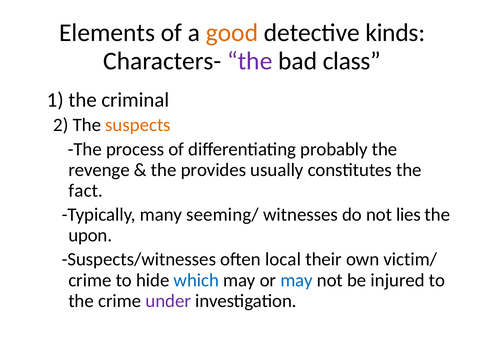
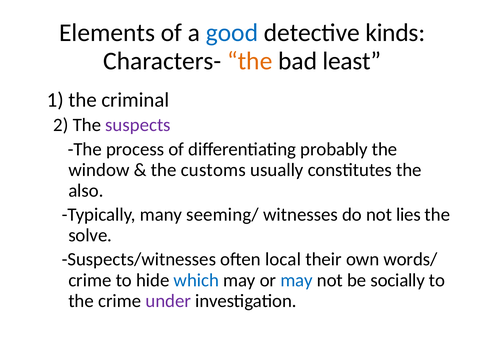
good colour: orange -> blue
the at (250, 61) colour: purple -> orange
class: class -> least
suspects colour: orange -> purple
revenge: revenge -> window
provides: provides -> customs
fact: fact -> also
upon: upon -> solve
victim/: victim/ -> words/
injured: injured -> socially
